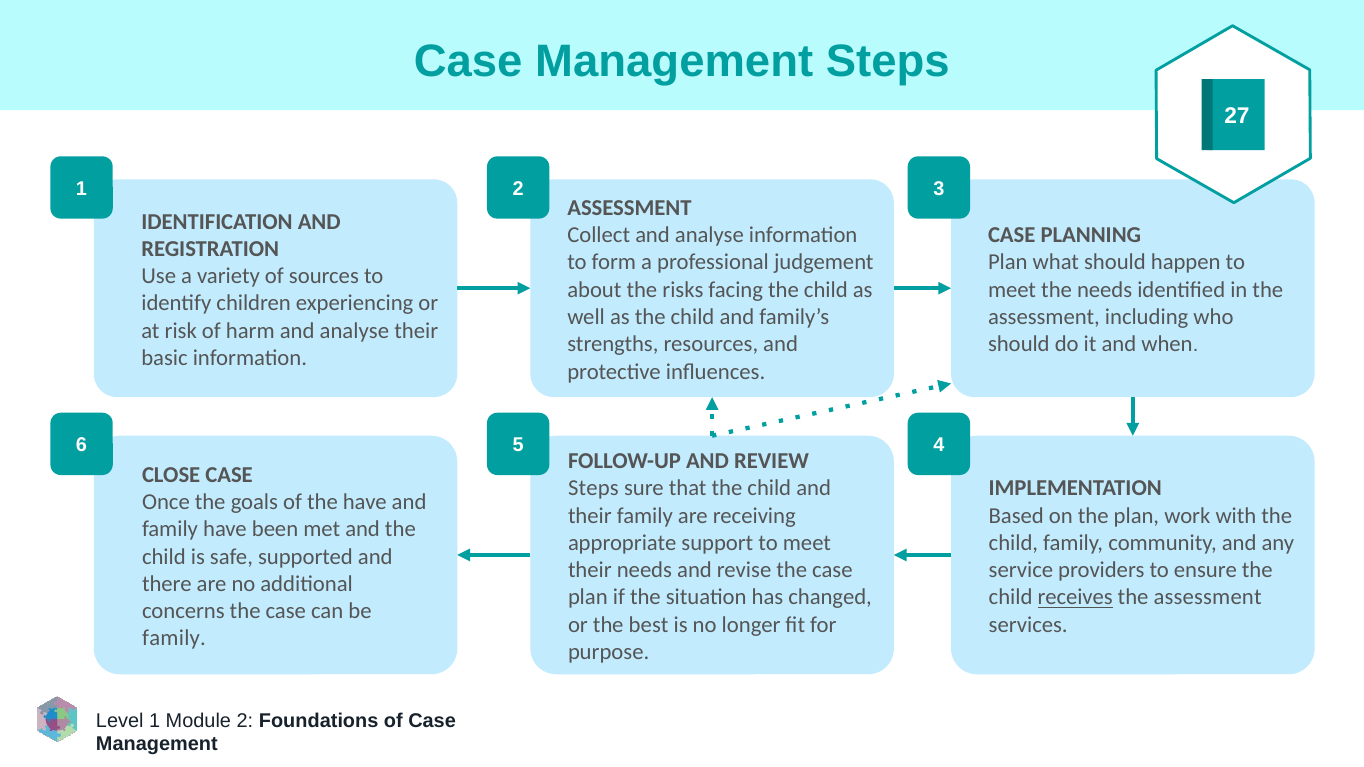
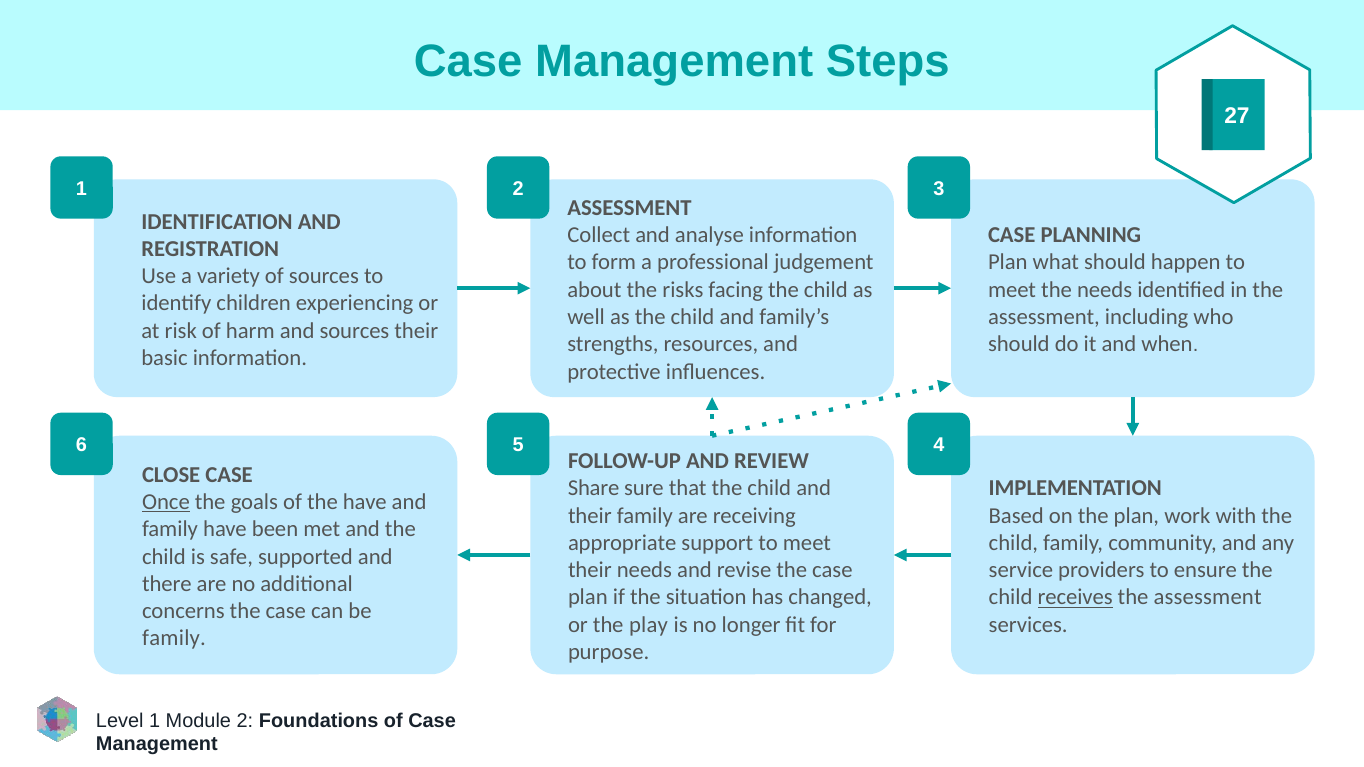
harm and analyse: analyse -> sources
Steps at (593, 489): Steps -> Share
Once underline: none -> present
best: best -> play
